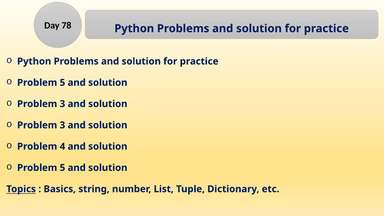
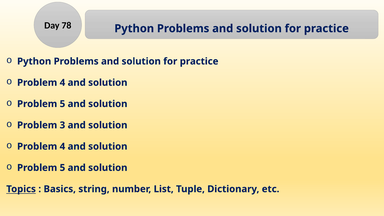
5 at (62, 83): 5 -> 4
3 at (62, 104): 3 -> 5
